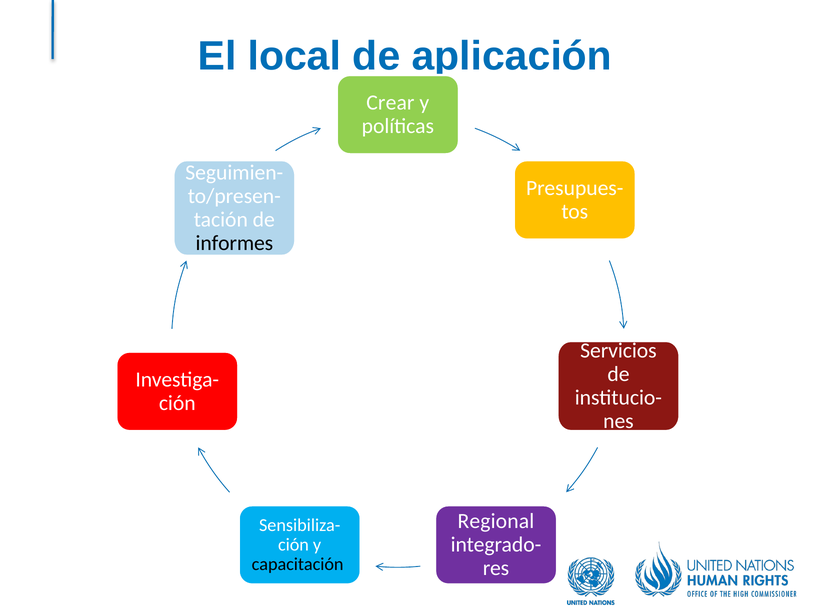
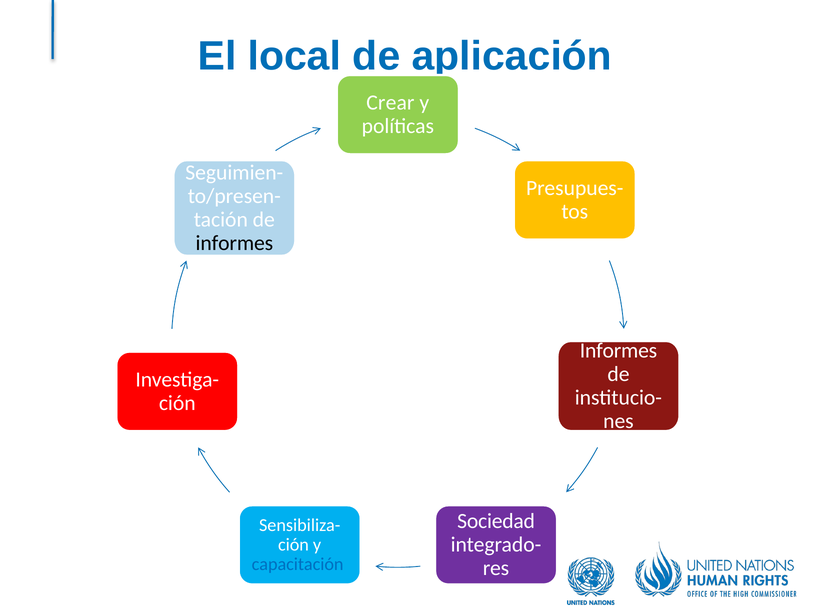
Servicios at (618, 351): Servicios -> Informes
Regional: Regional -> Sociedad
capacitación colour: black -> blue
